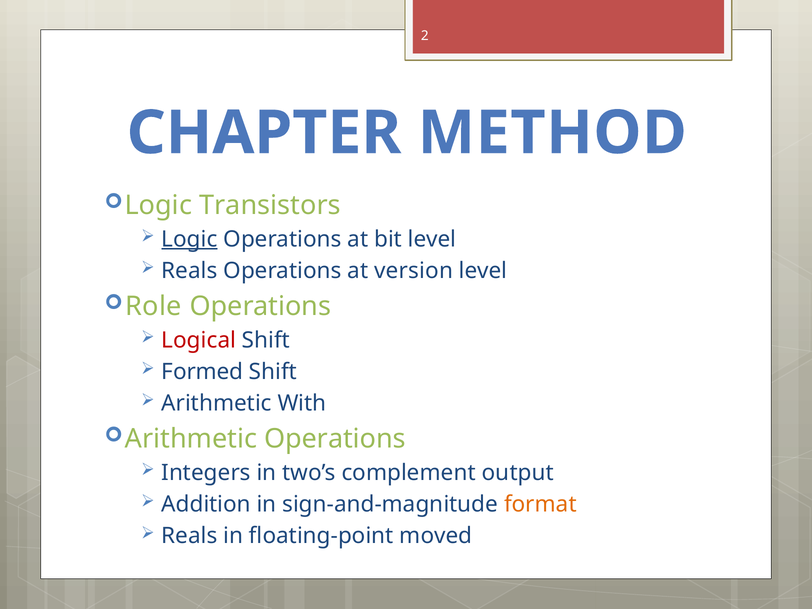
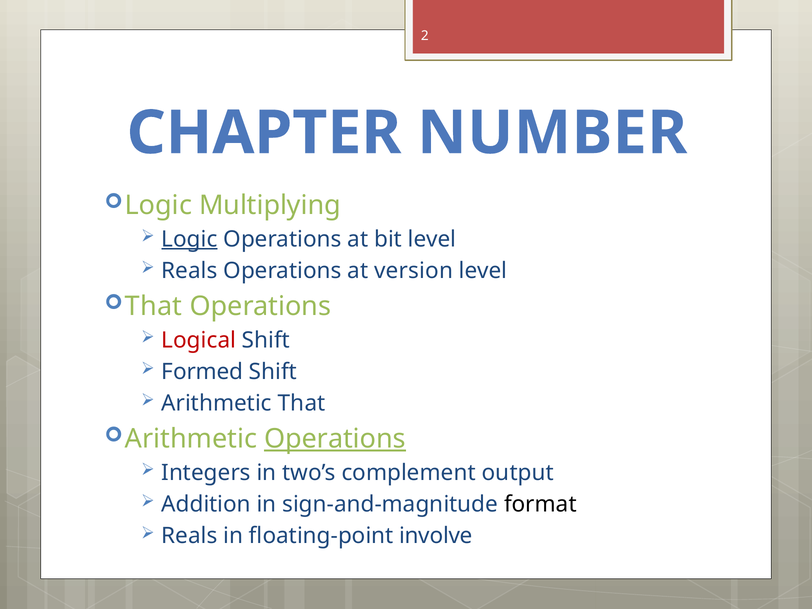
METHOD: METHOD -> NUMBER
Transistors: Transistors -> Multiplying
Role at (154, 306): Role -> That
Arithmetic With: With -> That
Operations at (335, 439) underline: none -> present
format colour: orange -> black
moved: moved -> involve
